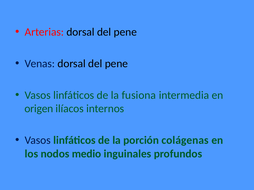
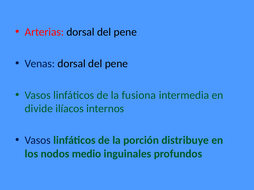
origen: origen -> divide
colágenas: colágenas -> distribuye
